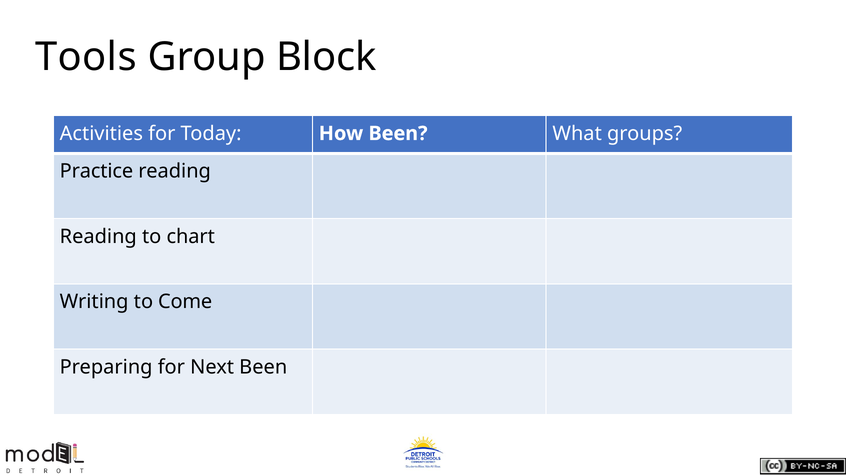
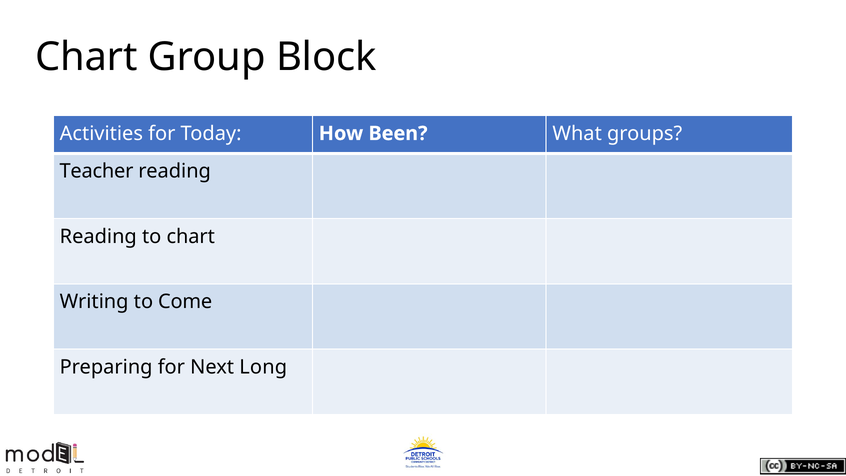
Tools at (86, 57): Tools -> Chart
Practice: Practice -> Teacher
Next Been: Been -> Long
